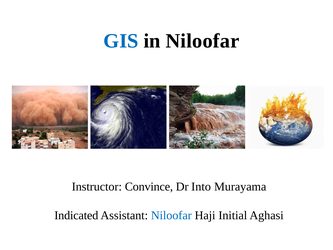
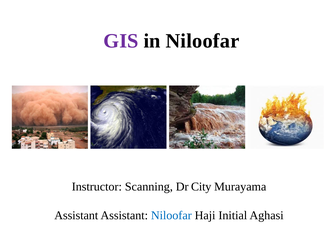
GIS colour: blue -> purple
Convince: Convince -> Scanning
Into: Into -> City
Indicated at (76, 215): Indicated -> Assistant
